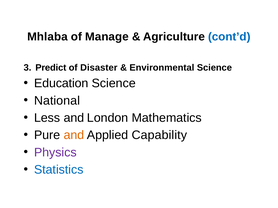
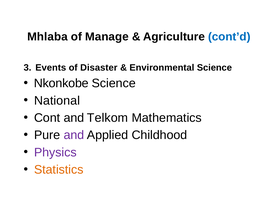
Predict: Predict -> Events
Education: Education -> Nkonkobe
Less: Less -> Cont
London: London -> Telkom
and at (74, 135) colour: orange -> purple
Capability: Capability -> Childhood
Statistics colour: blue -> orange
